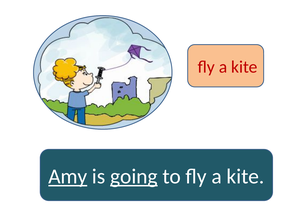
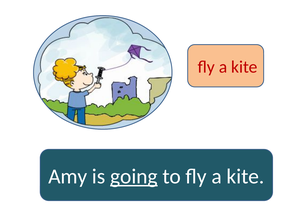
Amy underline: present -> none
